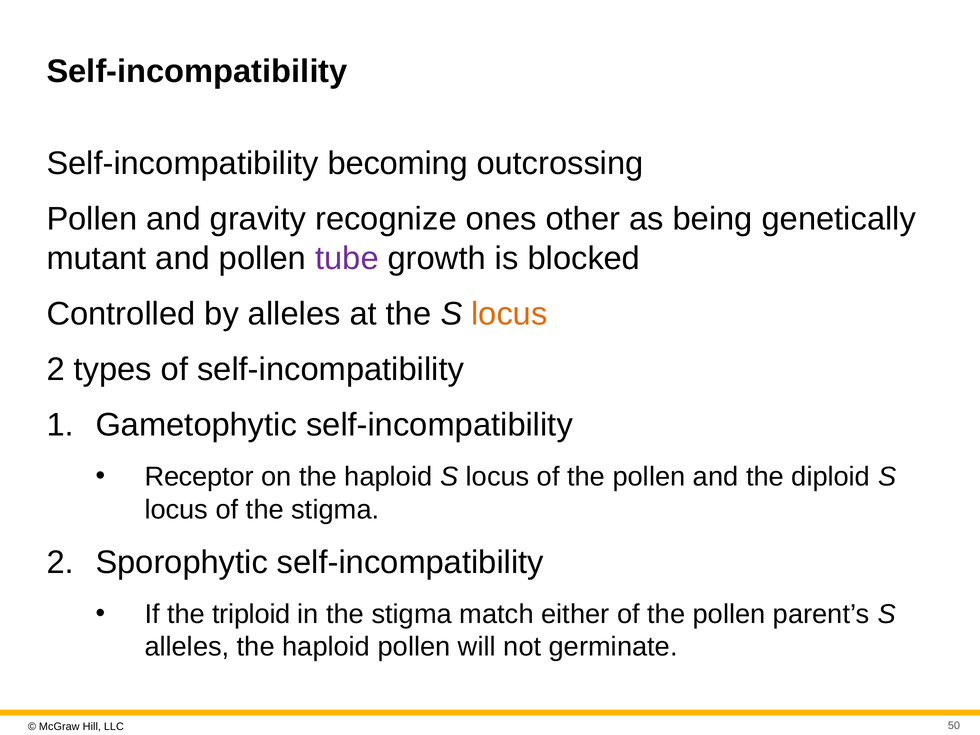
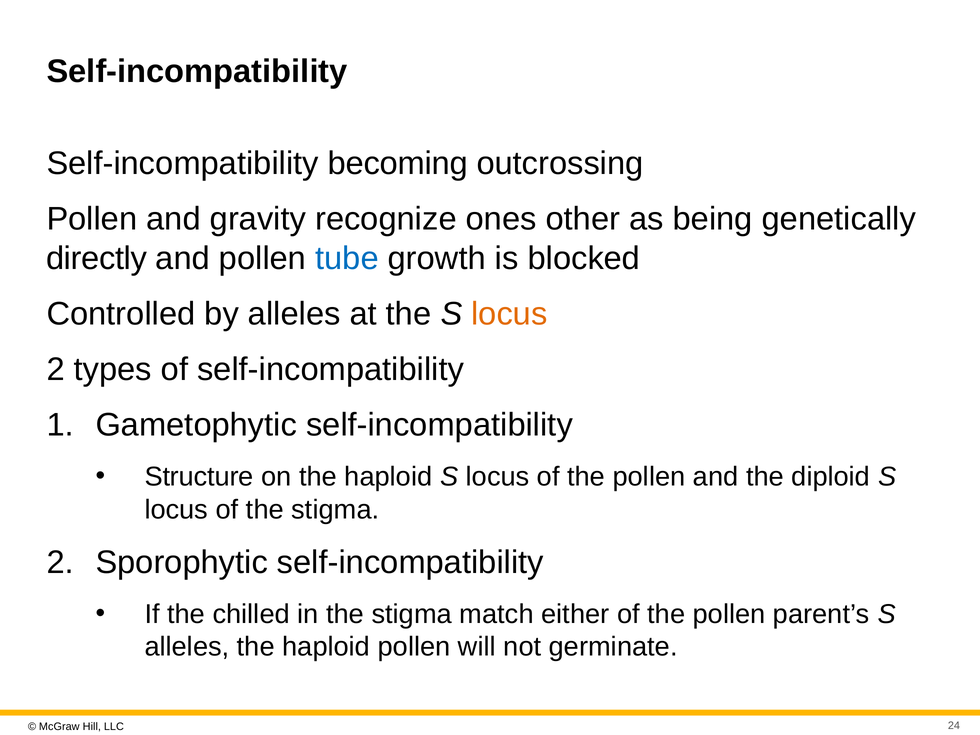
mutant: mutant -> directly
tube colour: purple -> blue
Receptor: Receptor -> Structure
triploid: triploid -> chilled
50: 50 -> 24
